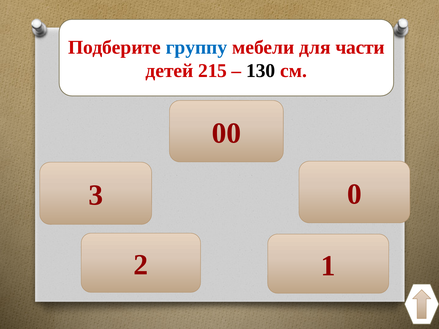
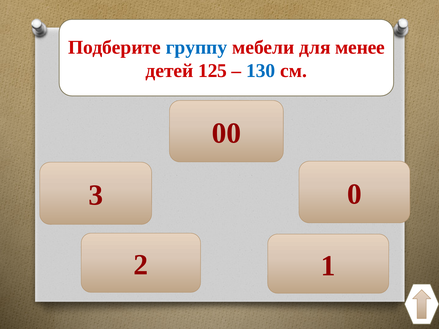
части: части -> менее
215: 215 -> 125
130 colour: black -> blue
